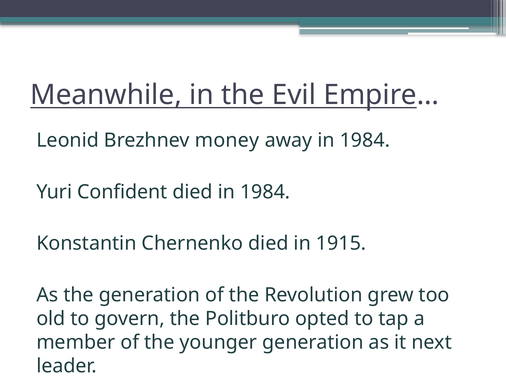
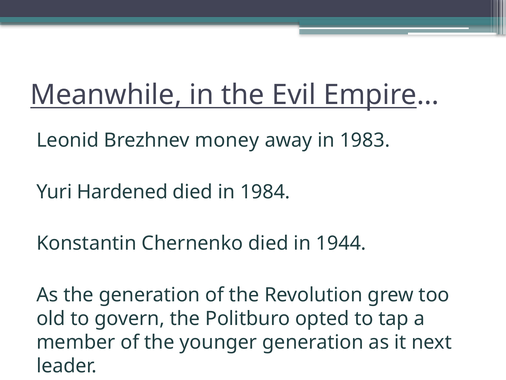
away in 1984: 1984 -> 1983
Confident: Confident -> Hardened
1915: 1915 -> 1944
